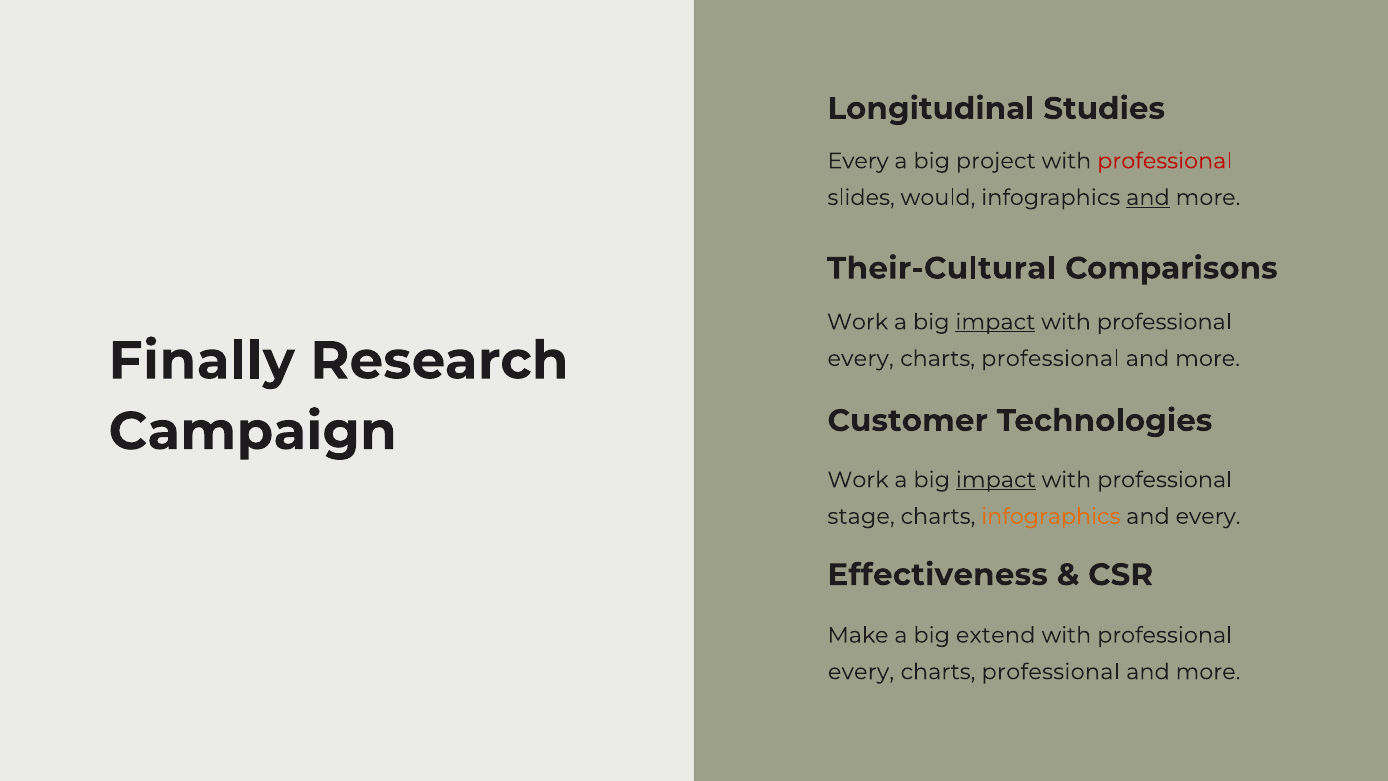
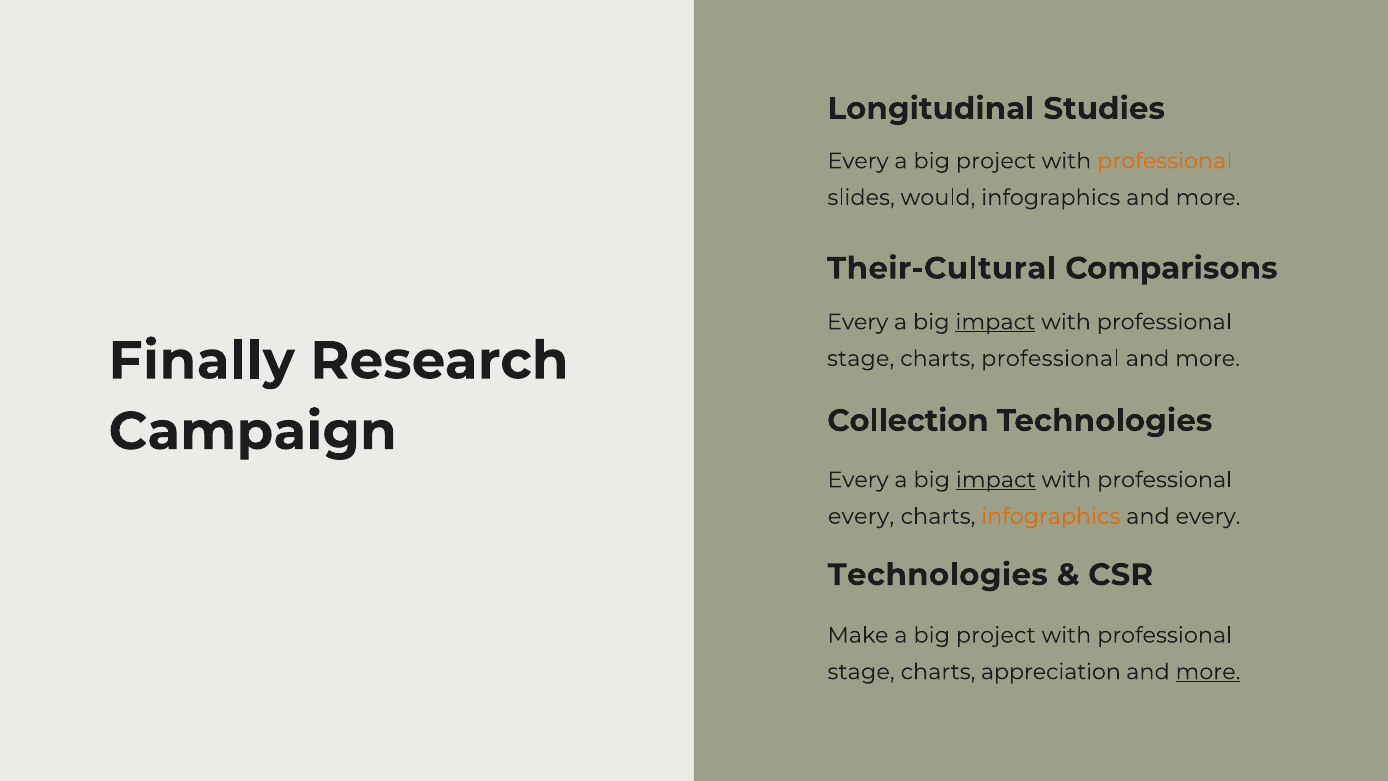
professional at (1165, 161) colour: red -> orange
and at (1148, 198) underline: present -> none
Work at (858, 322): Work -> Every
every at (861, 359): every -> stage
Customer: Customer -> Collection
Work at (858, 480): Work -> Every
stage at (861, 516): stage -> every
Effectiveness at (938, 575): Effectiveness -> Technologies
Make a big extend: extend -> project
every at (861, 672): every -> stage
professional at (1051, 672): professional -> appreciation
more at (1208, 672) underline: none -> present
